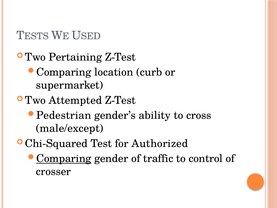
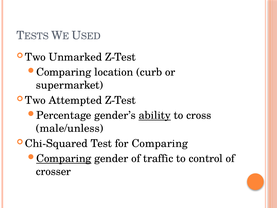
Pertaining: Pertaining -> Unmarked
Pedestrian: Pedestrian -> Percentage
ability underline: none -> present
male/except: male/except -> male/unless
for Authorized: Authorized -> Comparing
